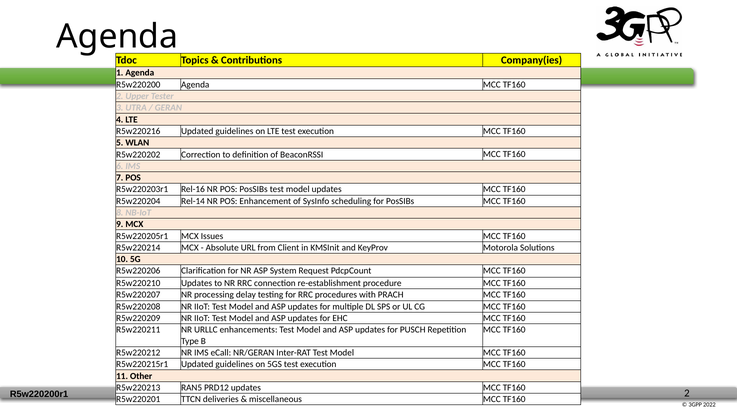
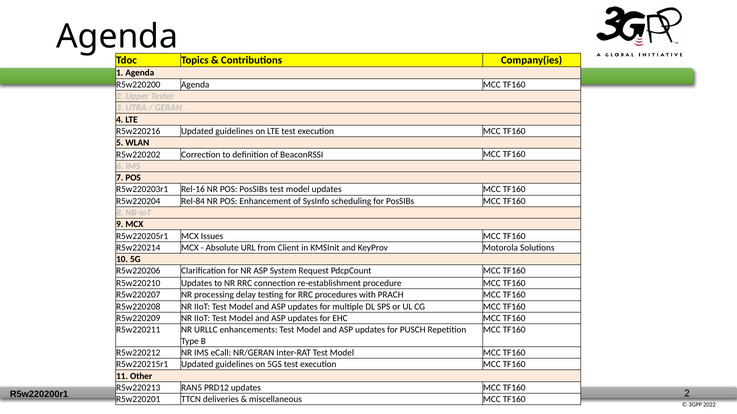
Rel-14: Rel-14 -> Rel-84
